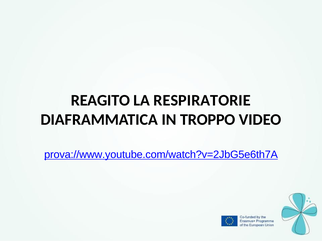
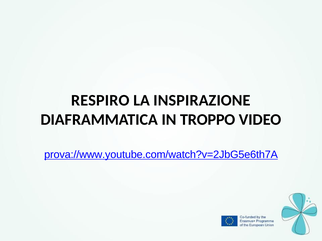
REAGITO: REAGITO -> RESPIRO
RESPIRATORIE: RESPIRATORIE -> INSPIRAZIONE
